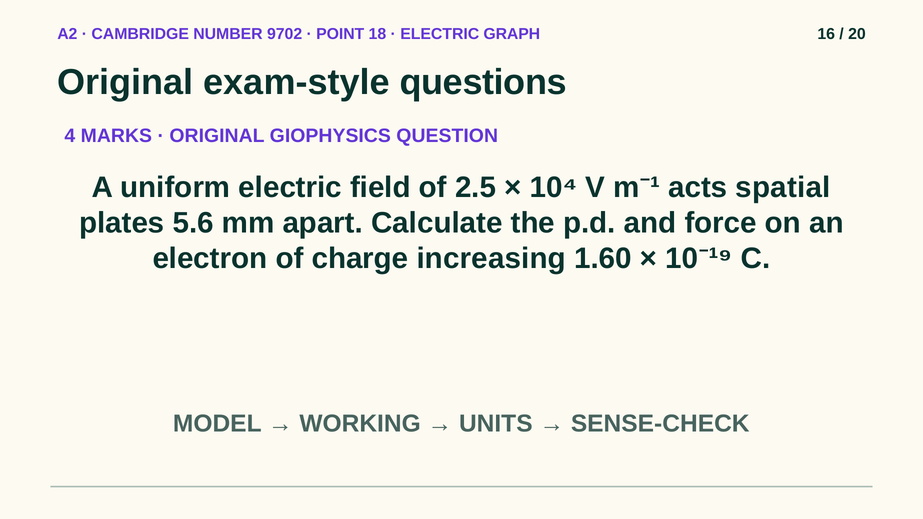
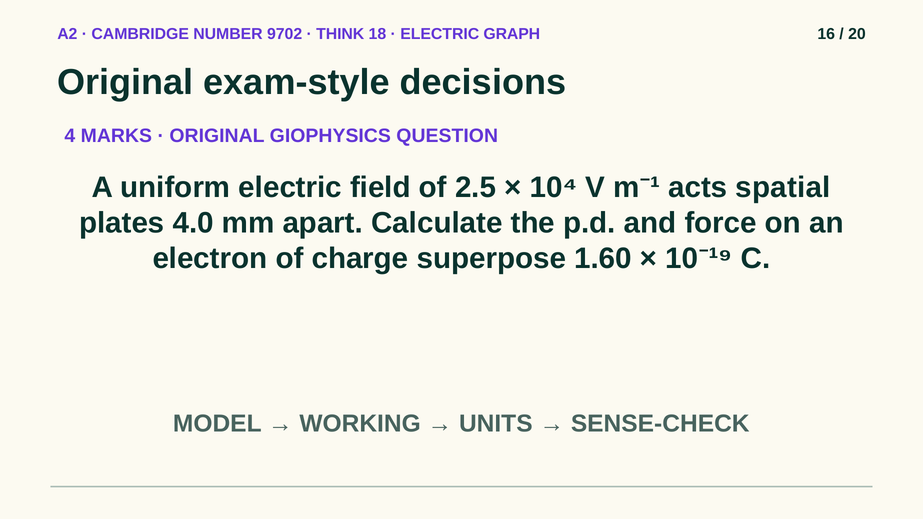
POINT: POINT -> THINK
questions: questions -> decisions
5.6: 5.6 -> 4.0
increasing: increasing -> superpose
